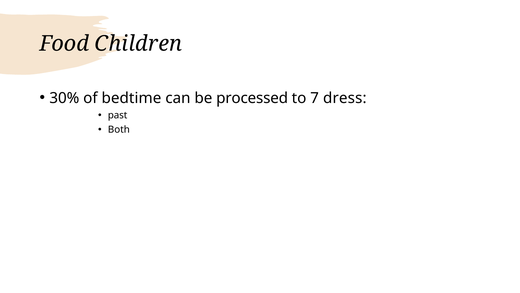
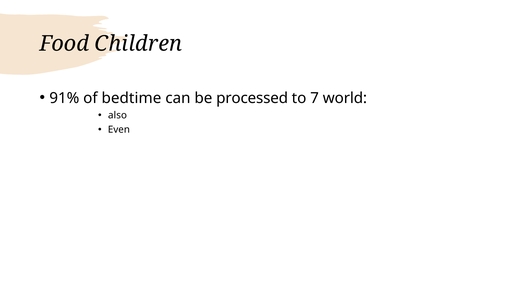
30%: 30% -> 91%
dress: dress -> world
past: past -> also
Both: Both -> Even
